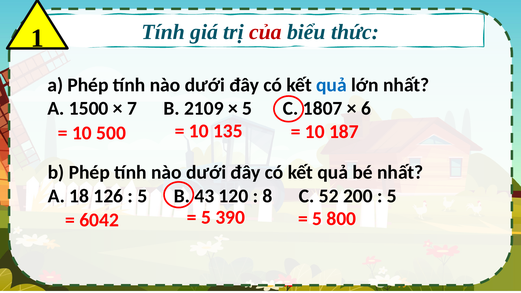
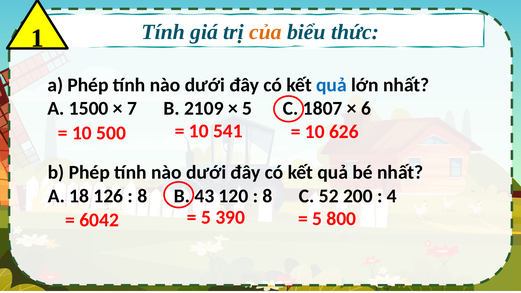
của colour: red -> orange
135: 135 -> 541
187: 187 -> 626
5 at (142, 196): 5 -> 8
5 at (392, 196): 5 -> 4
